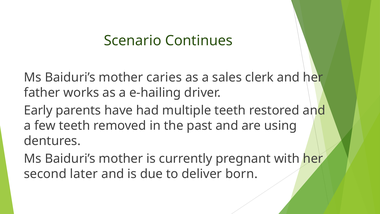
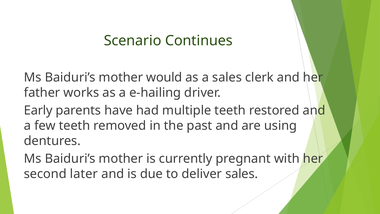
caries: caries -> would
deliver born: born -> sales
